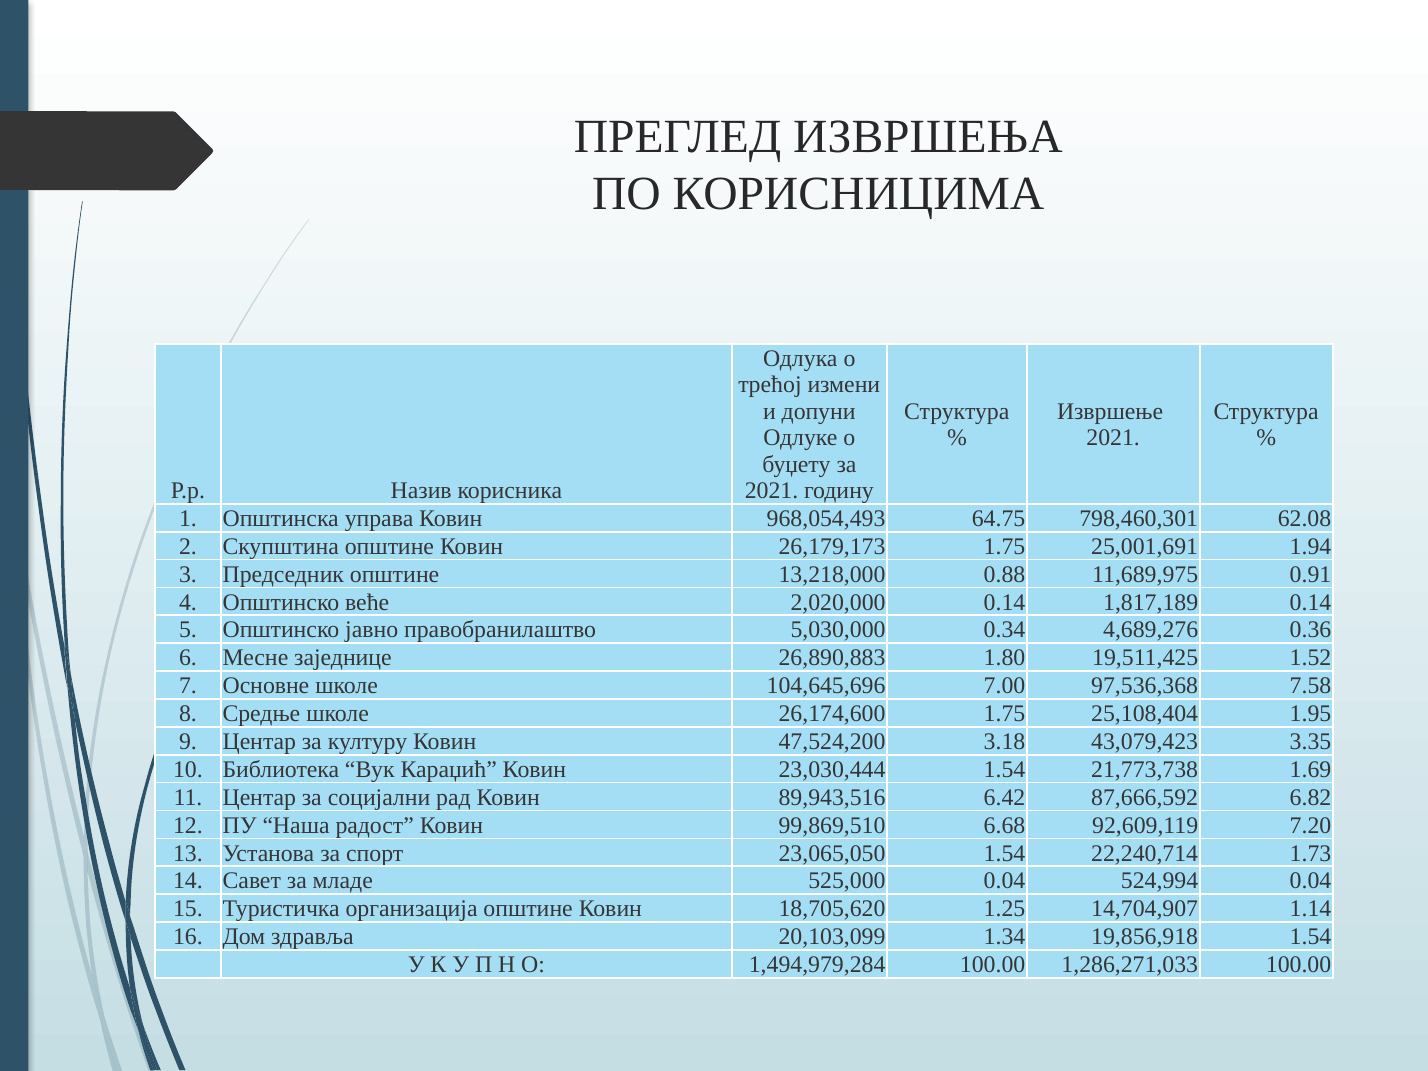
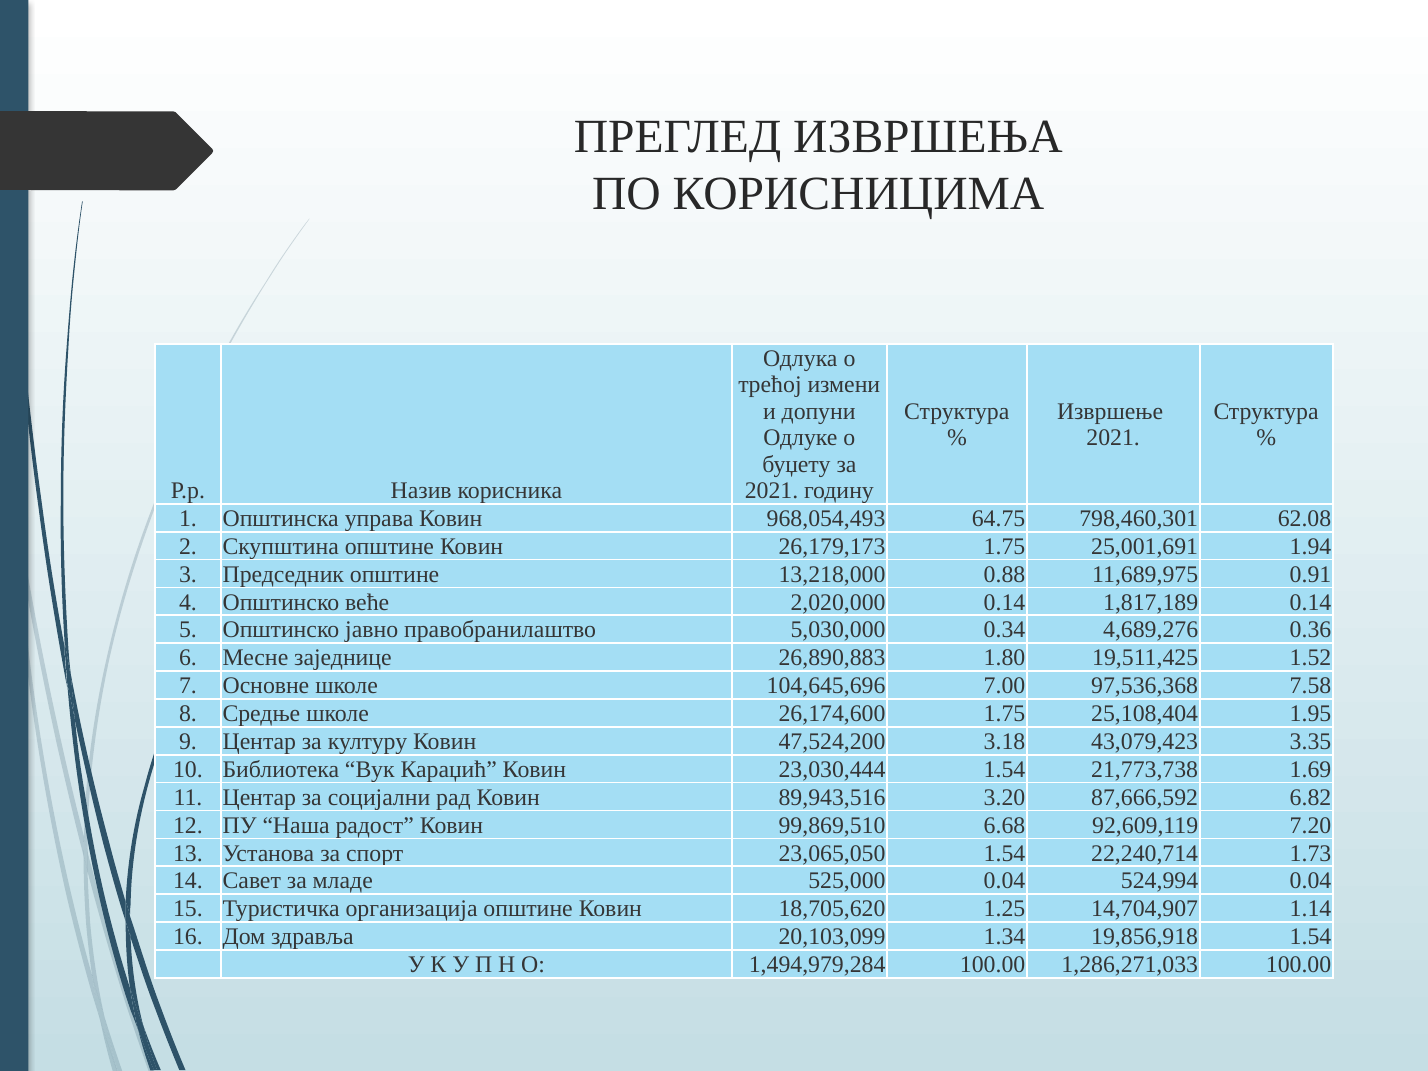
6.42: 6.42 -> 3.20
